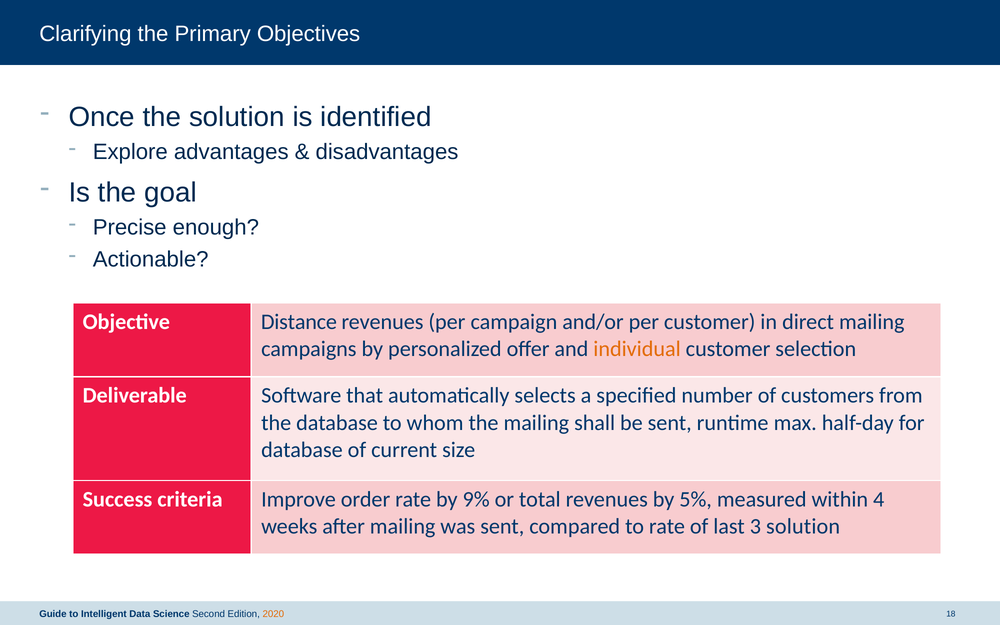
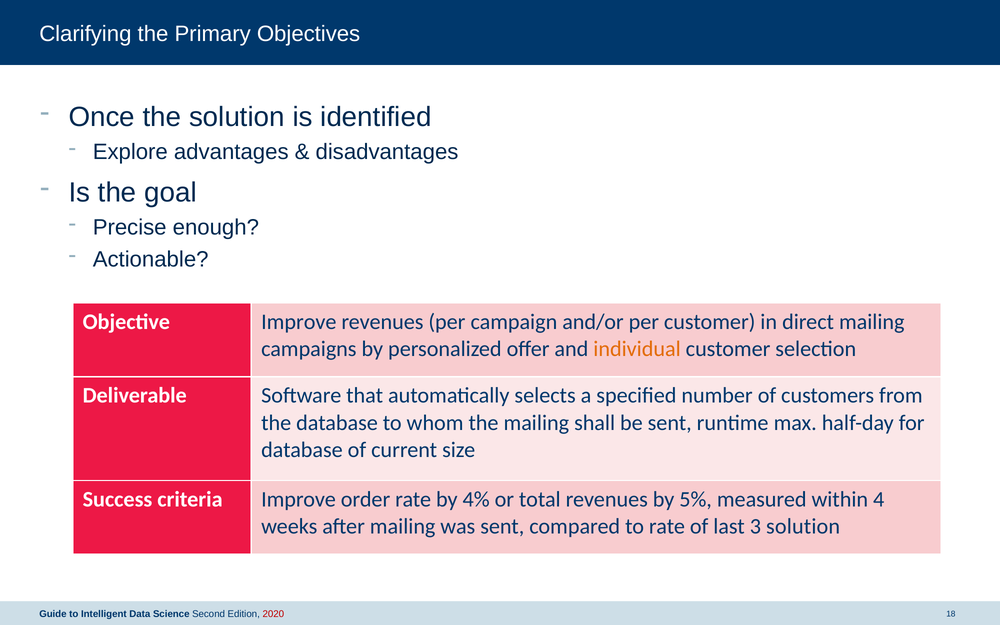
Objective Distance: Distance -> Improve
9%: 9% -> 4%
2020 colour: orange -> red
